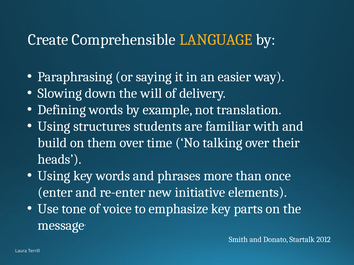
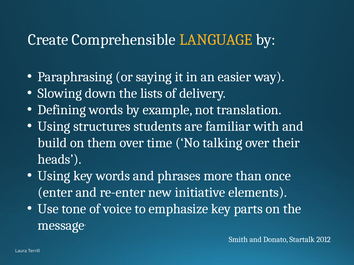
will: will -> lists
